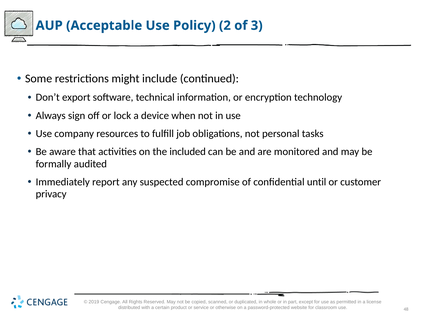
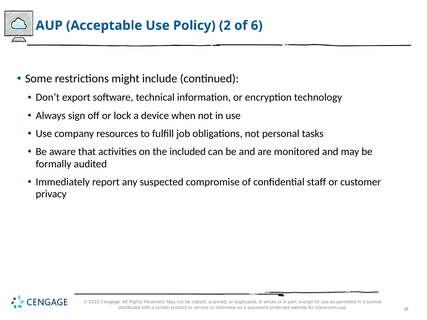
3: 3 -> 6
until: until -> staff
